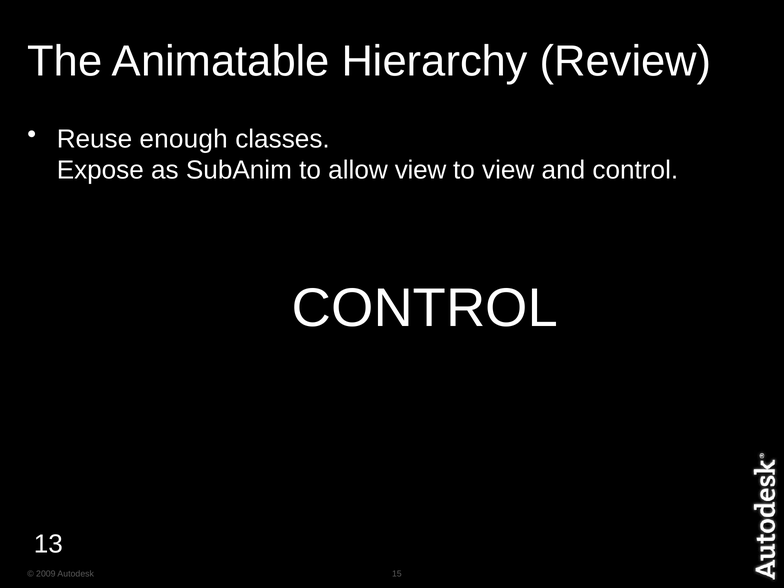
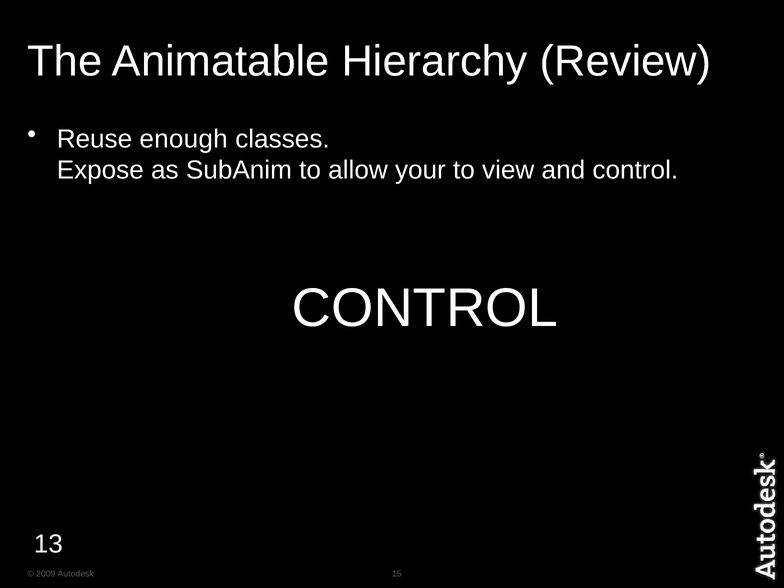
allow view: view -> your
